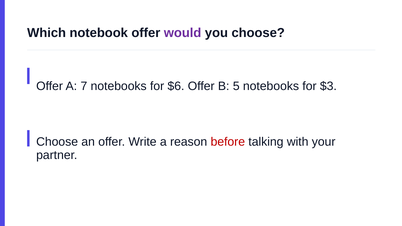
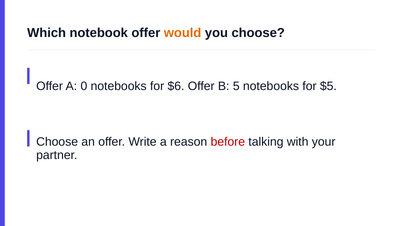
would colour: purple -> orange
7: 7 -> 0
$3: $3 -> $5
